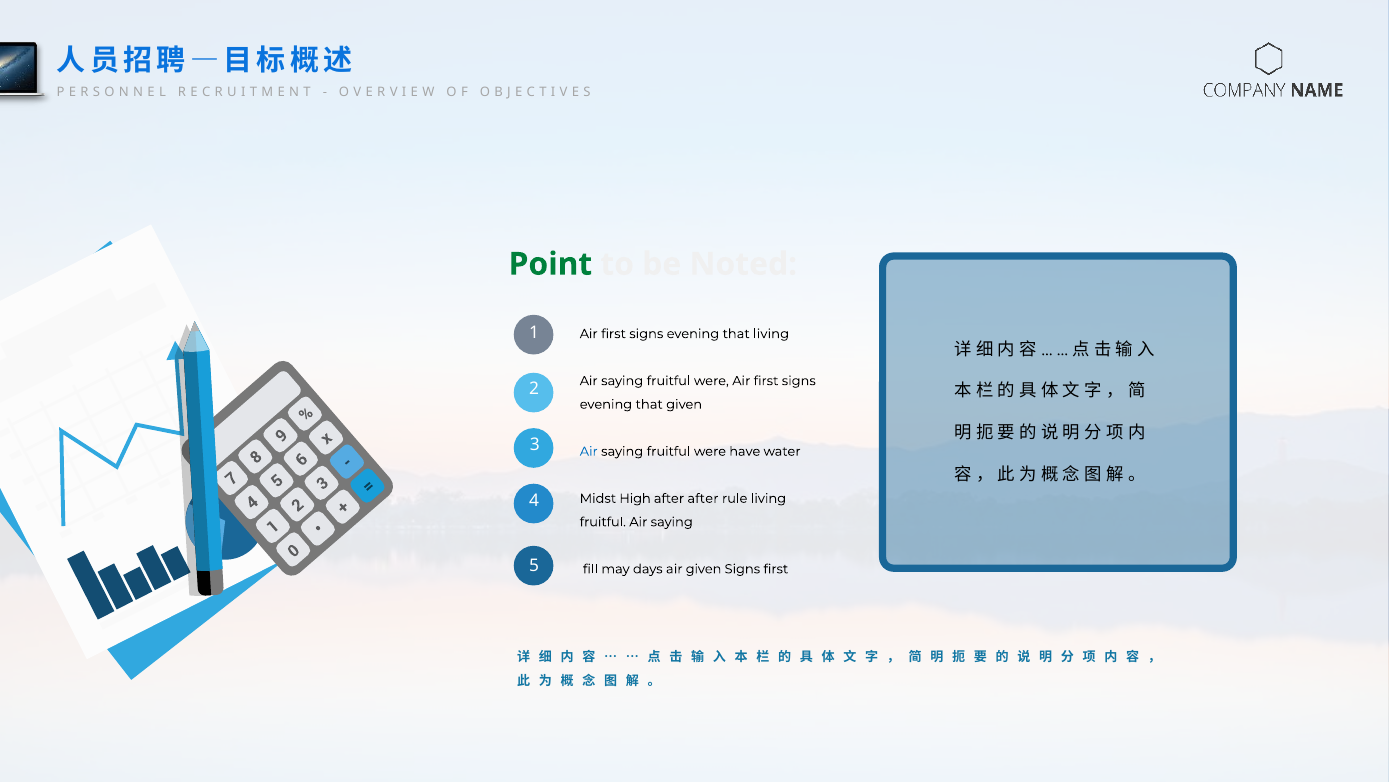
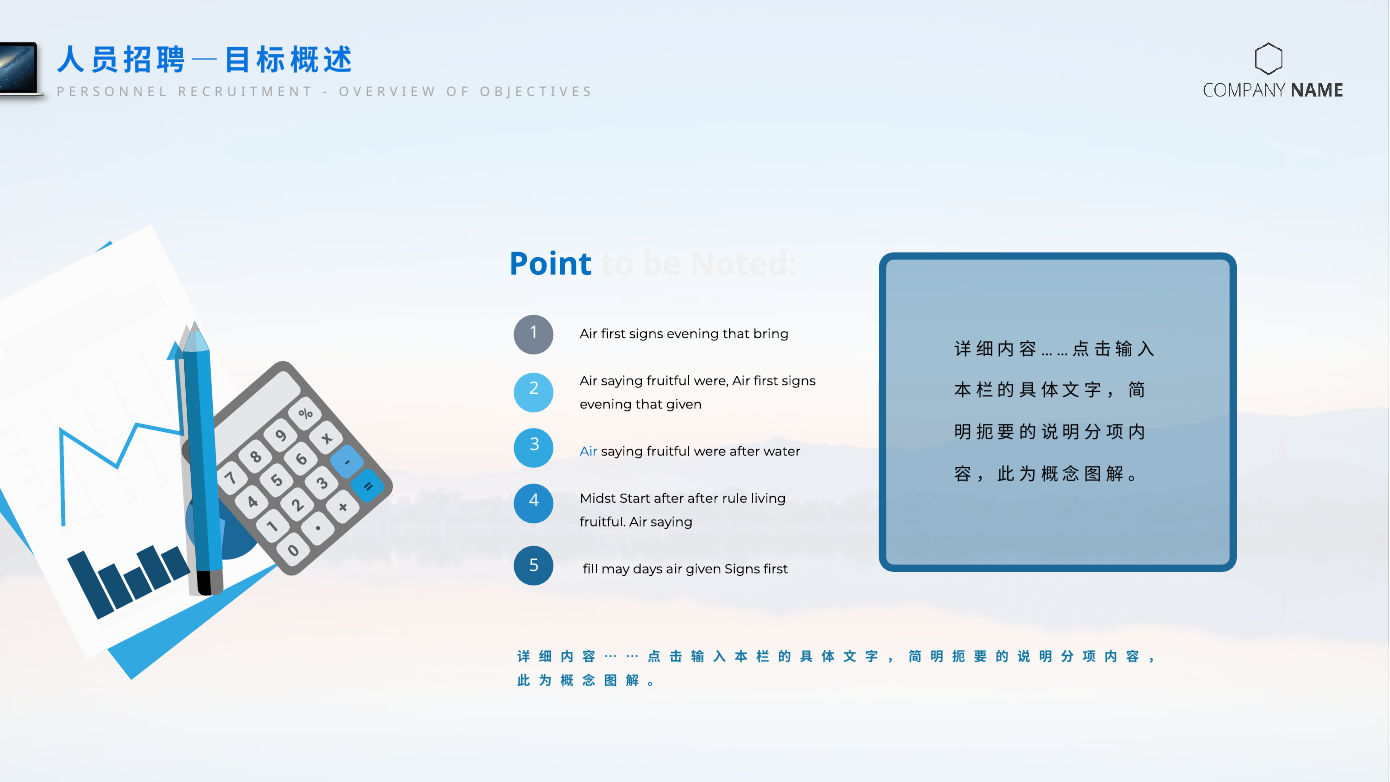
Point colour: green -> blue
that living: living -> bring
were have: have -> after
High: High -> Start
